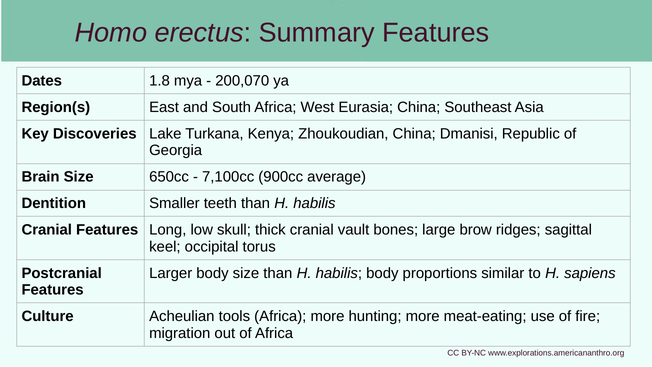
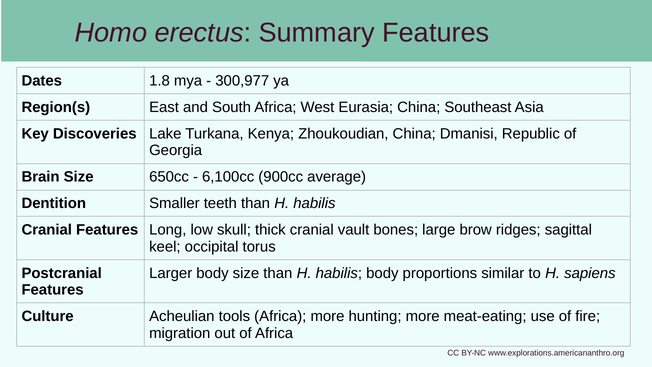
200,070: 200,070 -> 300,977
7,100cc: 7,100cc -> 6,100cc
